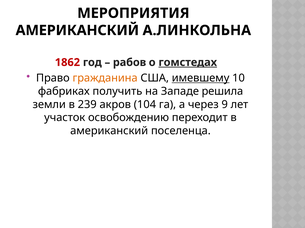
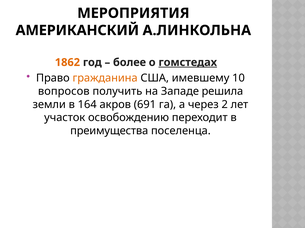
1862 colour: red -> orange
рабов: рабов -> более
имевшему underline: present -> none
фабриках: фабриках -> вопросов
239: 239 -> 164
104: 104 -> 691
9: 9 -> 2
американский at (109, 131): американский -> преимущества
